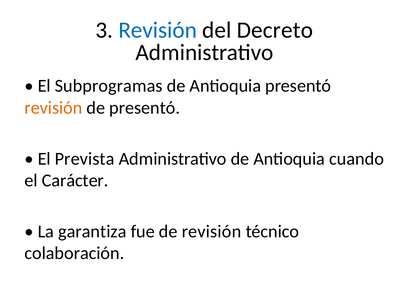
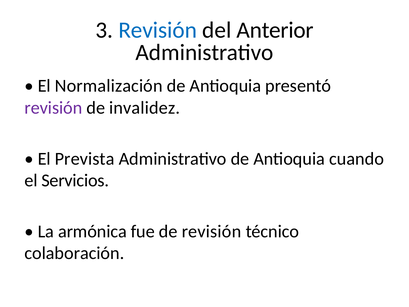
Decreto: Decreto -> Anterior
Subprogramas: Subprogramas -> Normalización
revisión at (53, 108) colour: orange -> purple
de presentó: presentó -> invalidez
Carácter: Carácter -> Servicios
garantiza: garantiza -> armónica
